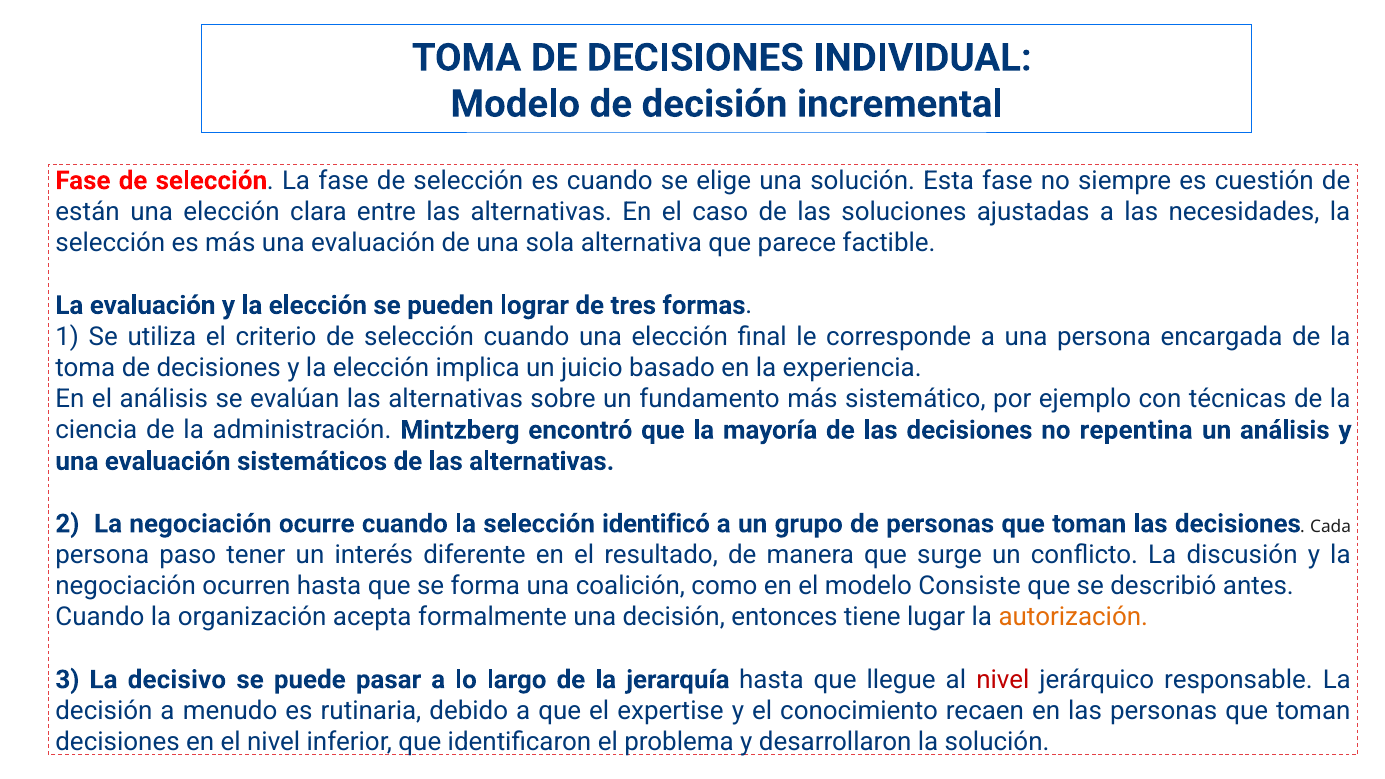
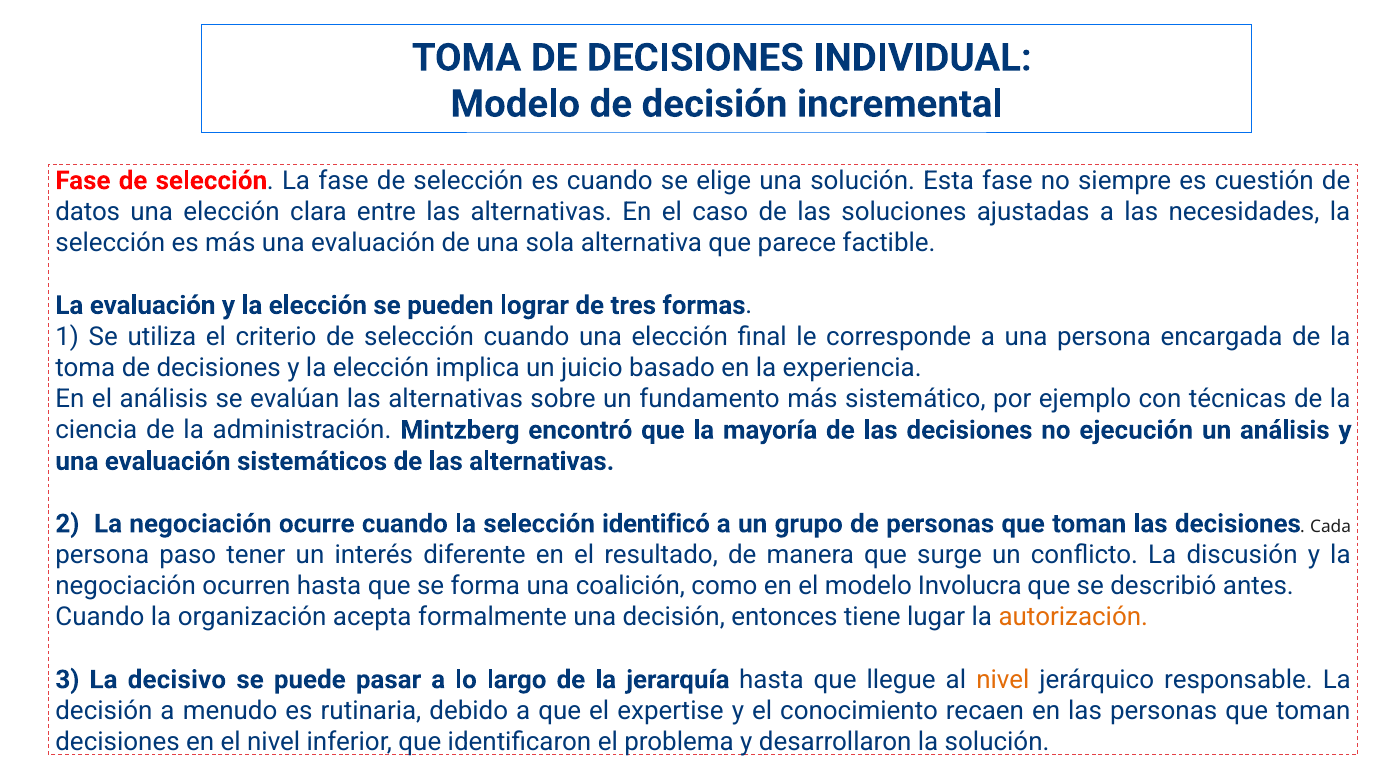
están: están -> datos
repentina: repentina -> ejecución
Consiste: Consiste -> Involucra
nivel at (1003, 680) colour: red -> orange
